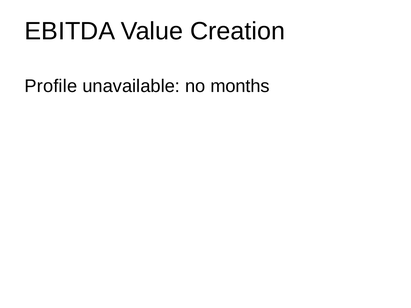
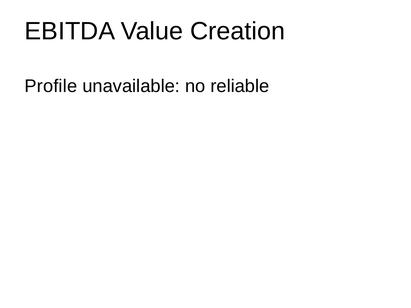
months: months -> reliable
